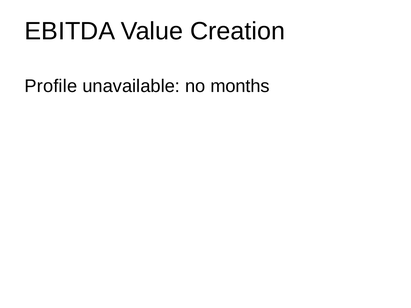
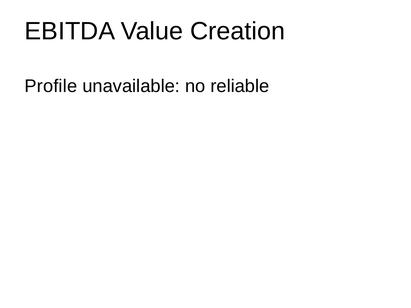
months: months -> reliable
